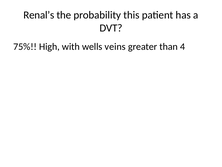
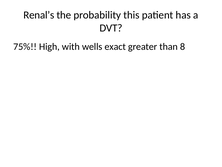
veins: veins -> exact
4: 4 -> 8
